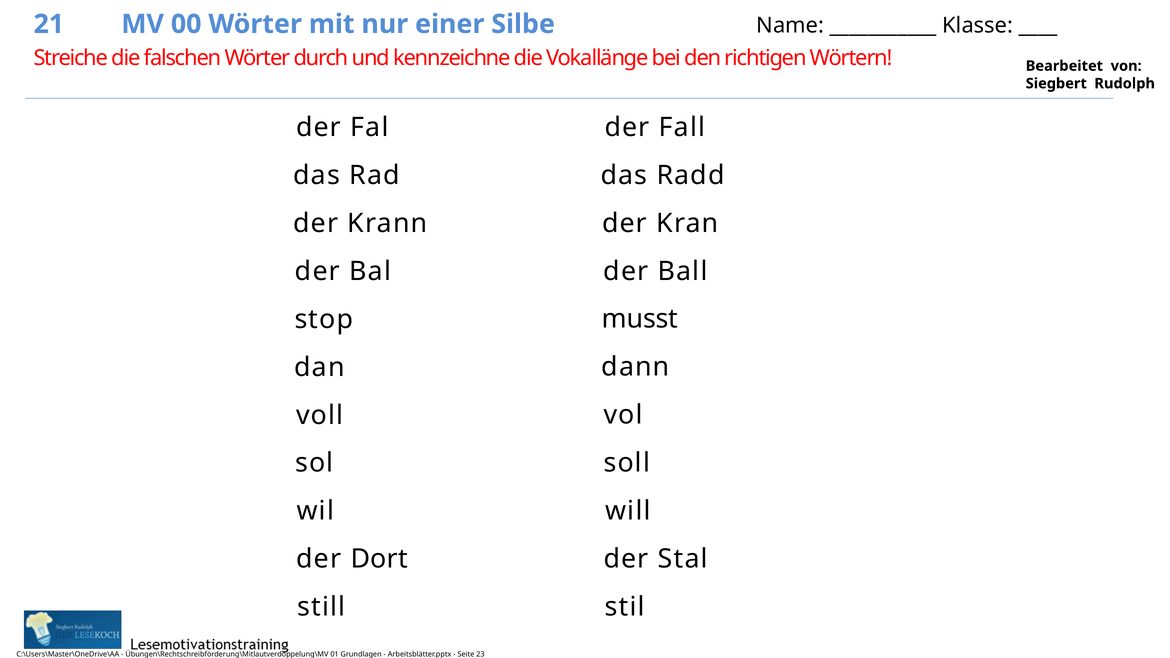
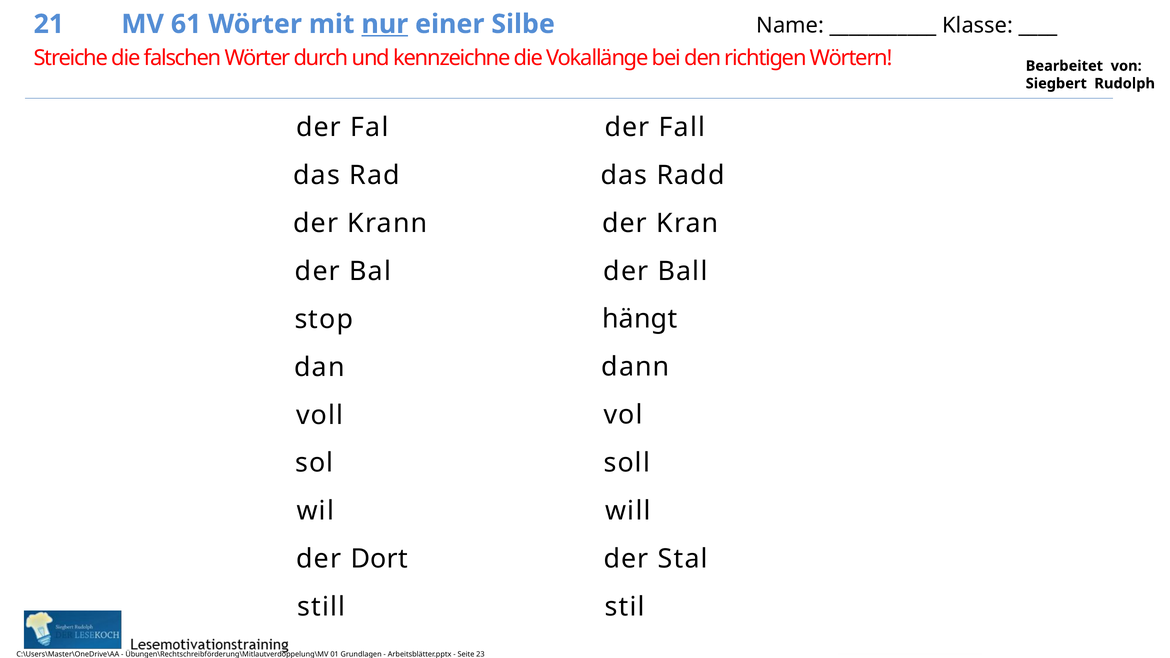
00: 00 -> 61
nur underline: none -> present
musst: musst -> hängt
